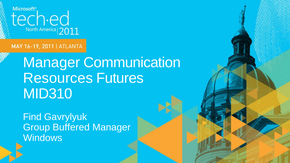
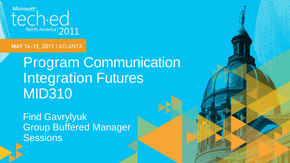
Manager at (52, 62): Manager -> Program
Resources: Resources -> Integration
Windows: Windows -> Sessions
